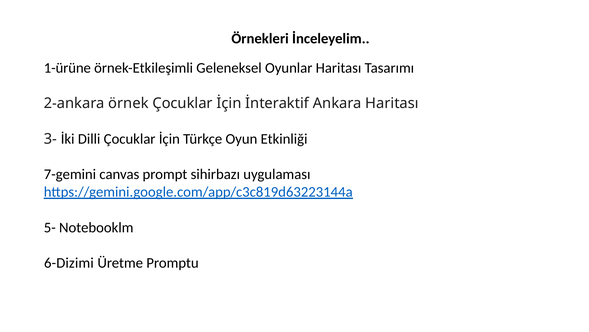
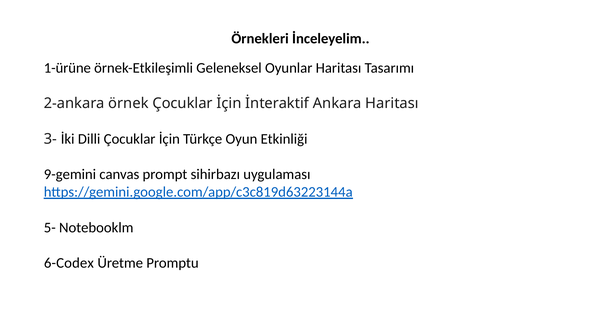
7-gemini: 7-gemini -> 9-gemini
6-Dizimi: 6-Dizimi -> 6-Codex
